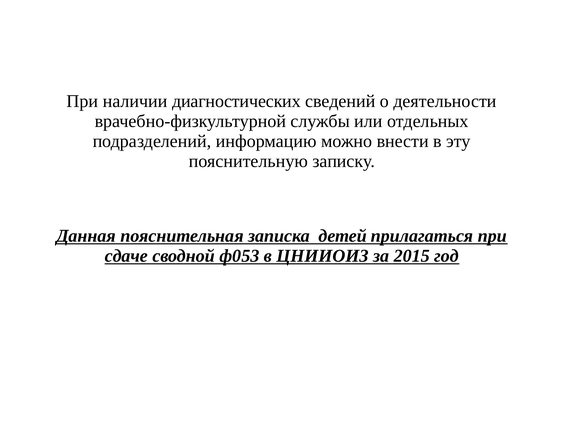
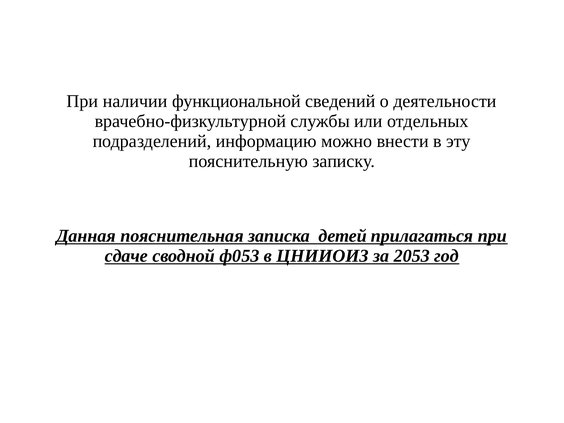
диагностических: диагностических -> функциональной
2015: 2015 -> 2053
